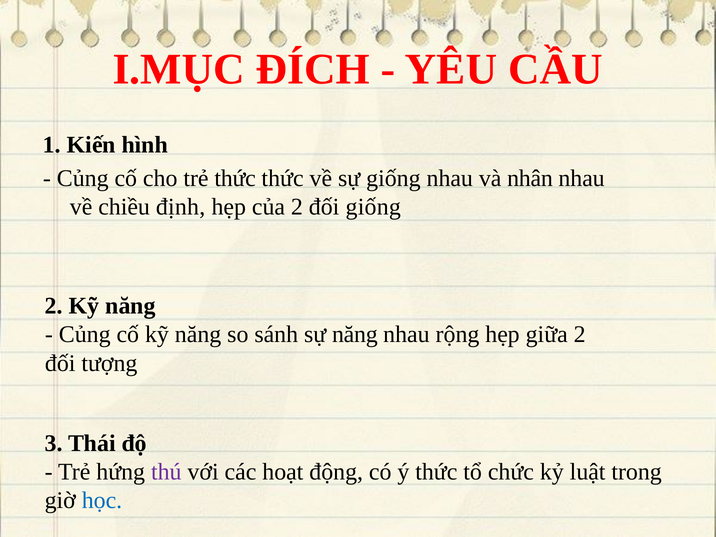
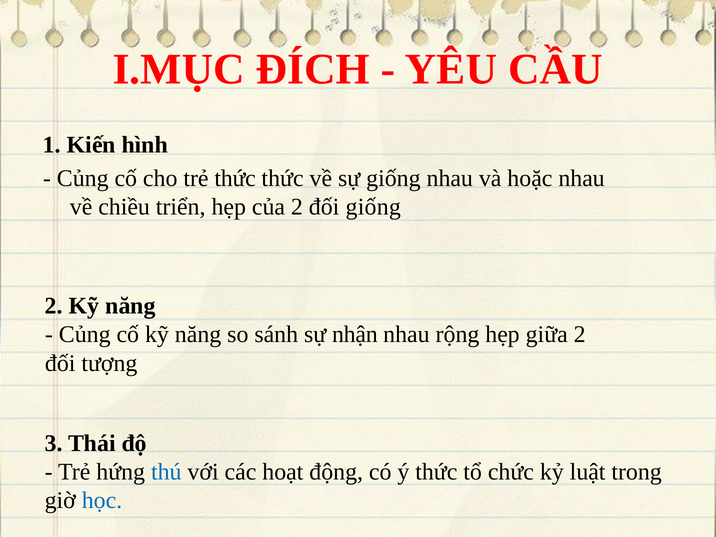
nhân: nhân -> hoặc
định: định -> triển
sự năng: năng -> nhận
thú colour: purple -> blue
